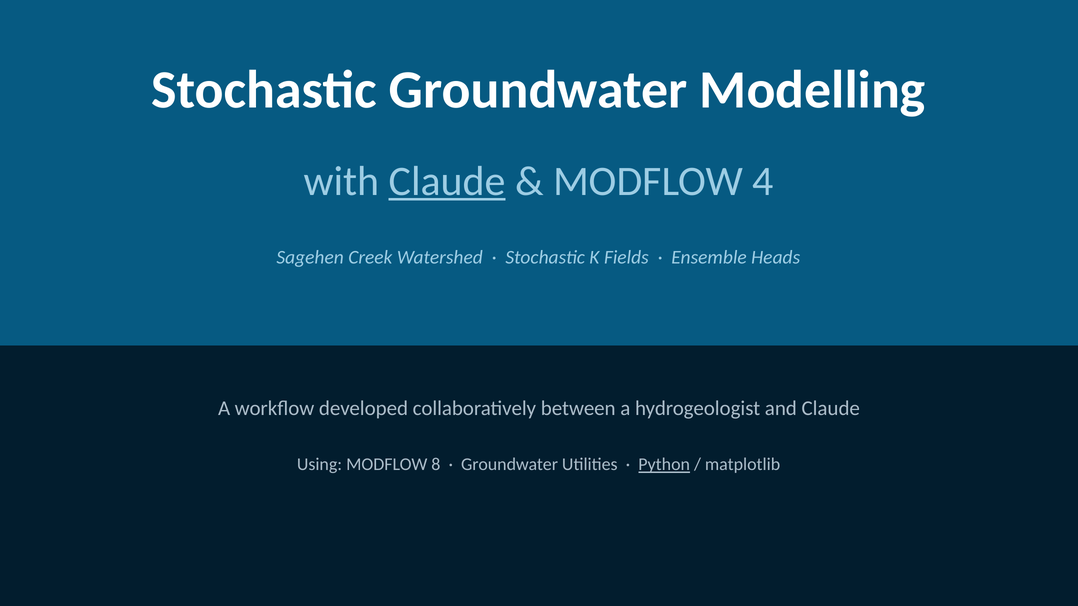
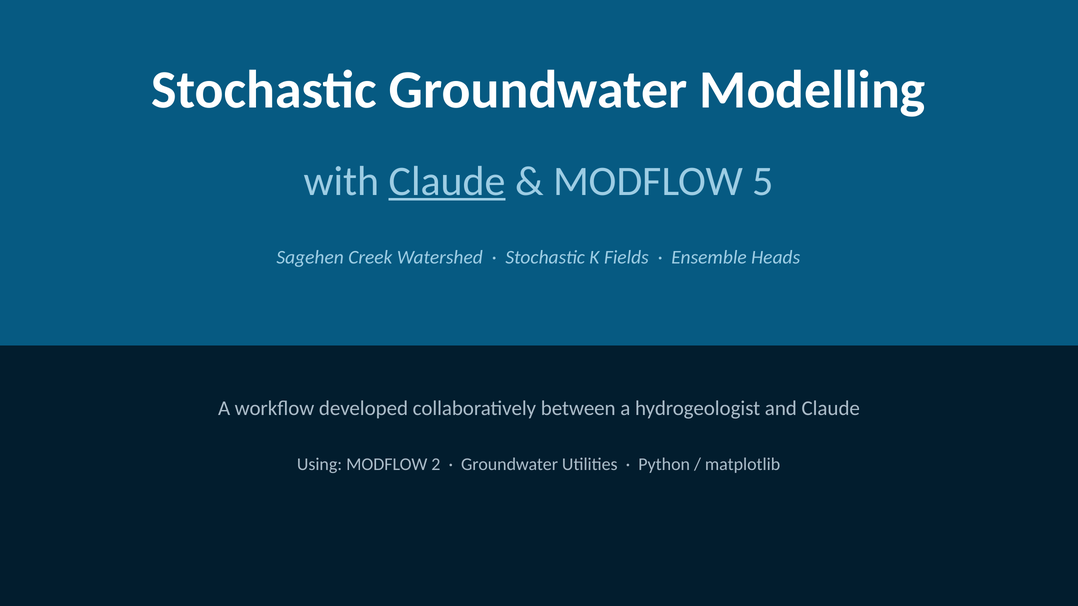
4: 4 -> 5
8: 8 -> 2
Python underline: present -> none
